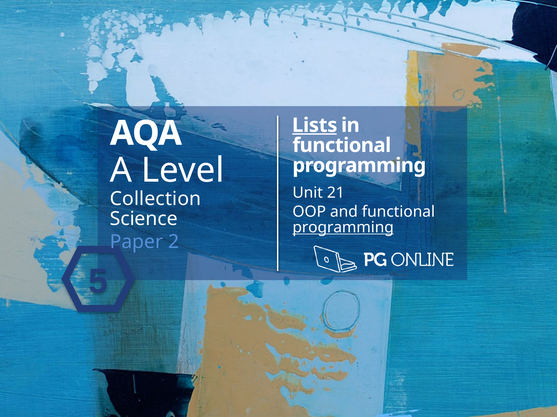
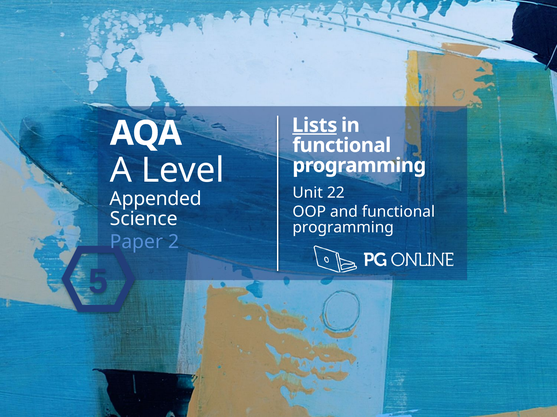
21: 21 -> 22
Collection: Collection -> Appended
programming at (343, 228) underline: present -> none
